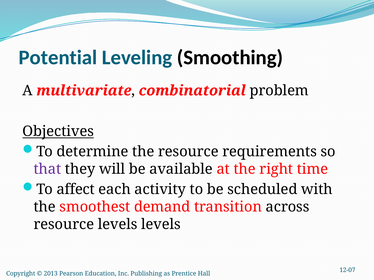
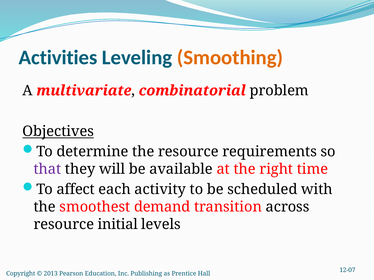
Potential: Potential -> Activities
Smoothing colour: black -> orange
resource levels: levels -> initial
